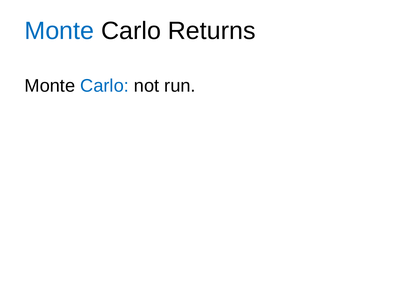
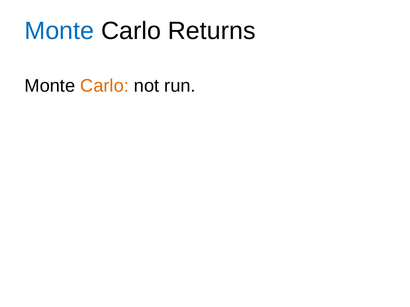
Carlo at (105, 86) colour: blue -> orange
